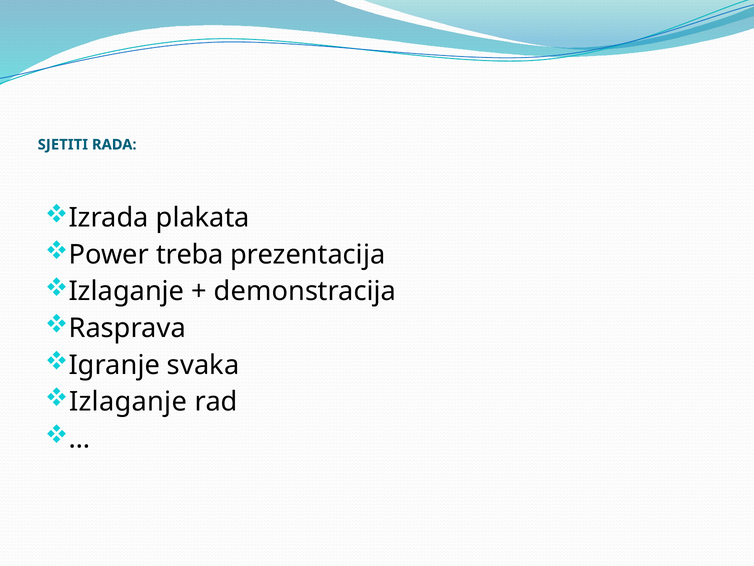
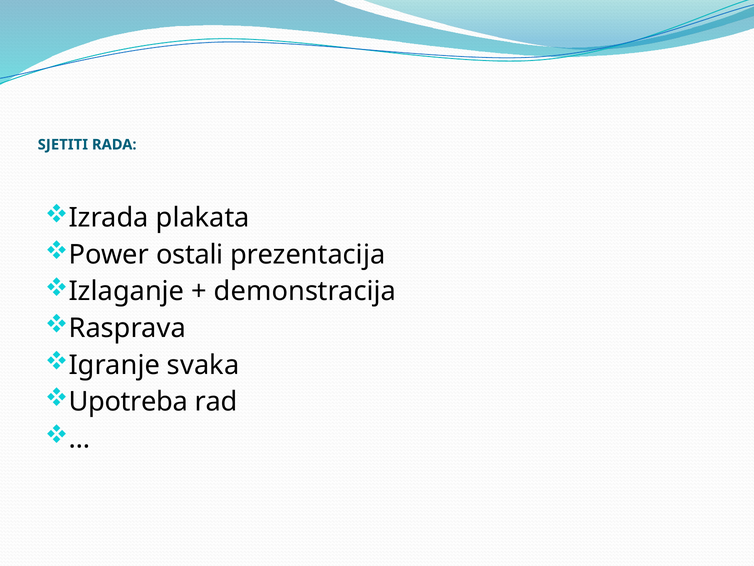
treba: treba -> ostali
Izlaganje at (128, 401): Izlaganje -> Upotreba
